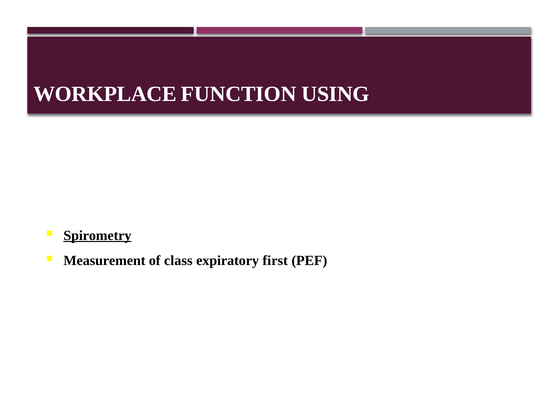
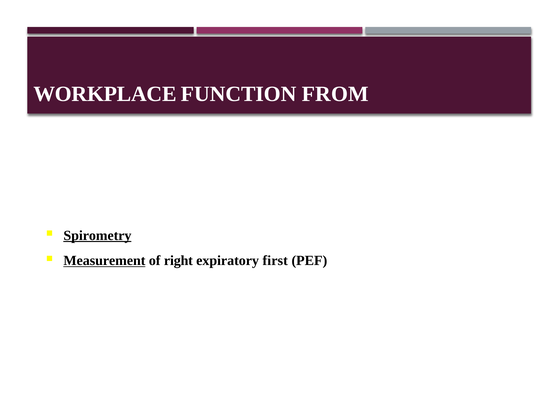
USING: USING -> FROM
Measurement underline: none -> present
class: class -> right
